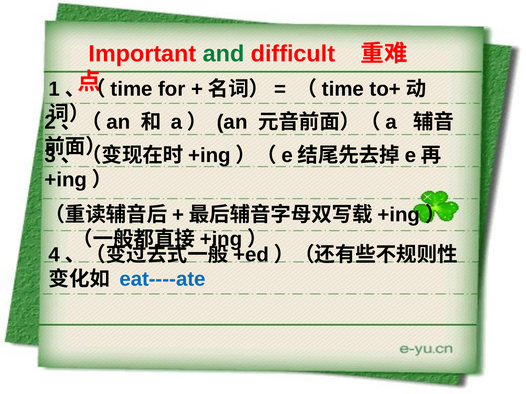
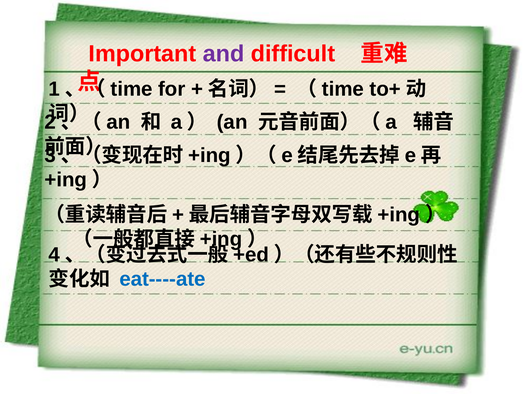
and colour: green -> purple
